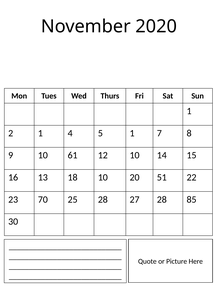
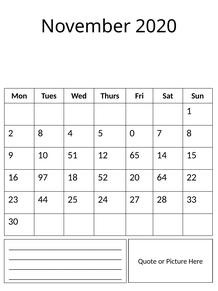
2 1: 1 -> 8
5 1: 1 -> 0
61: 61 -> 51
12 10: 10 -> 65
13: 13 -> 97
18 10: 10 -> 52
51: 51 -> 64
70: 70 -> 44
25 28: 28 -> 24
85: 85 -> 33
